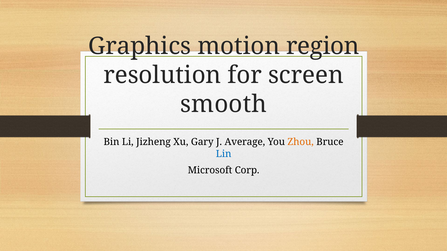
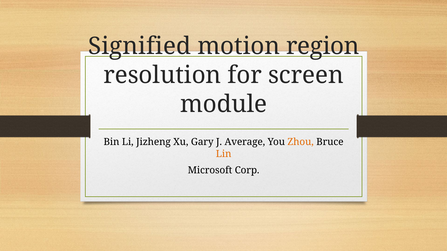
Graphics: Graphics -> Signified
smooth: smooth -> module
Lin colour: blue -> orange
